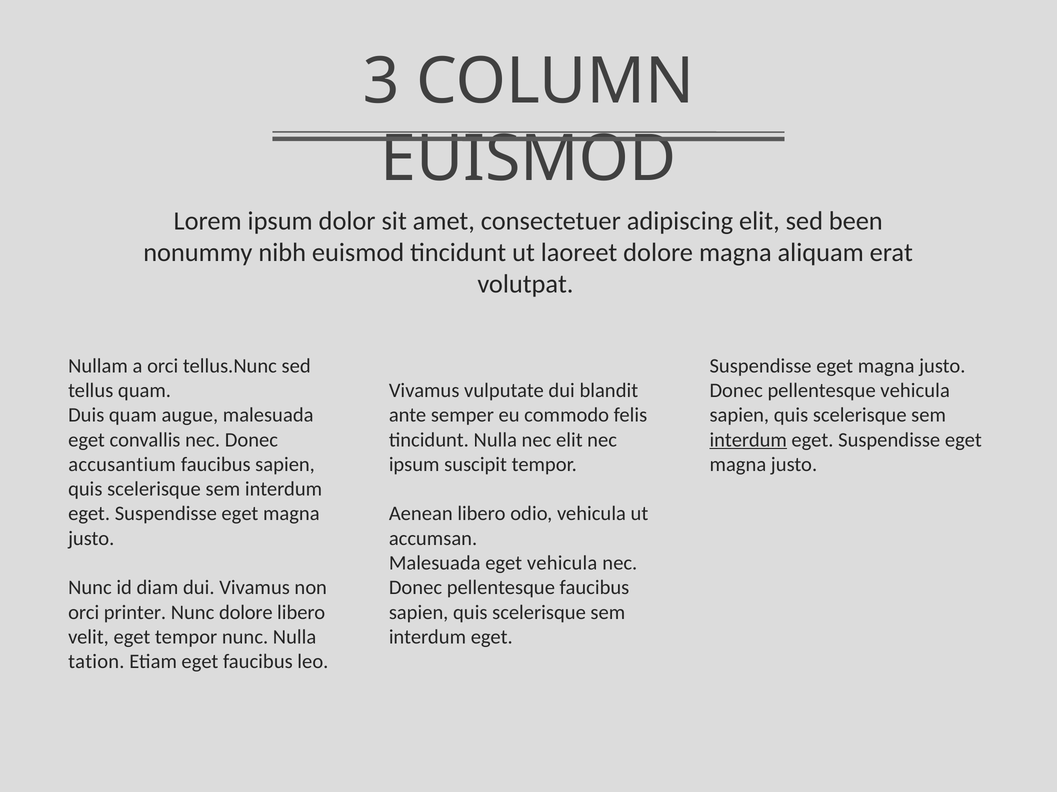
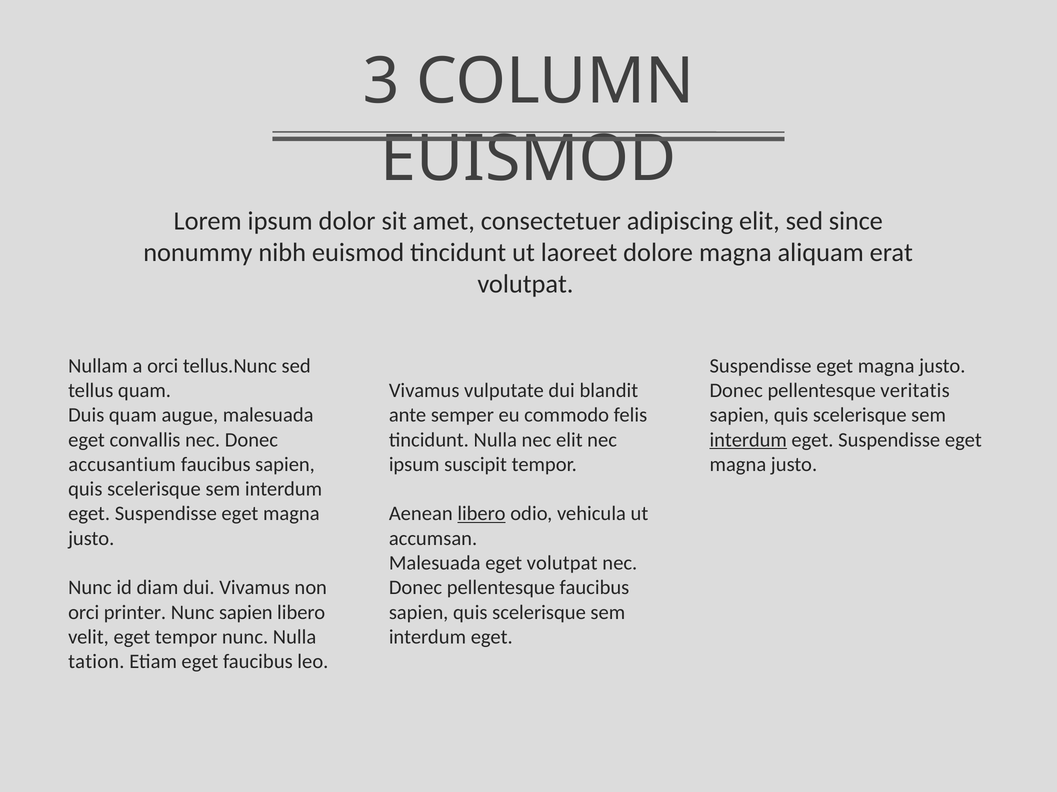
been: been -> since
pellentesque vehicula: vehicula -> veritatis
libero at (481, 514) underline: none -> present
eget vehicula: vehicula -> volutpat
Nunc dolore: dolore -> sapien
